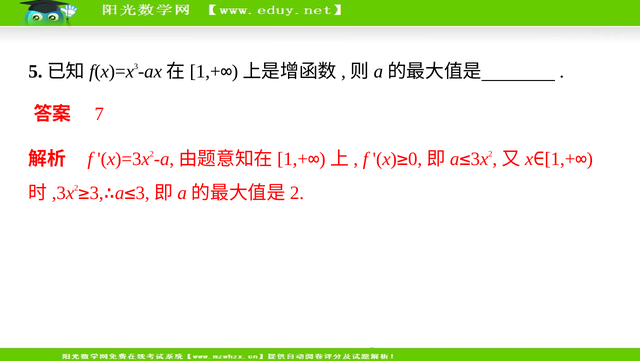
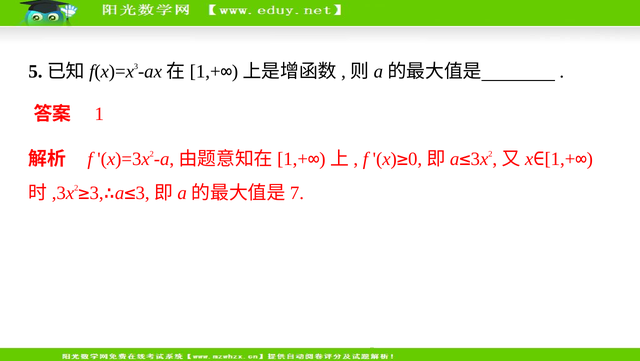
7: 7 -> 1
2: 2 -> 7
